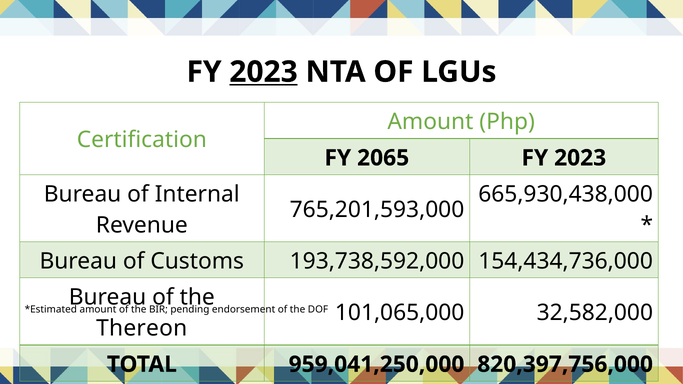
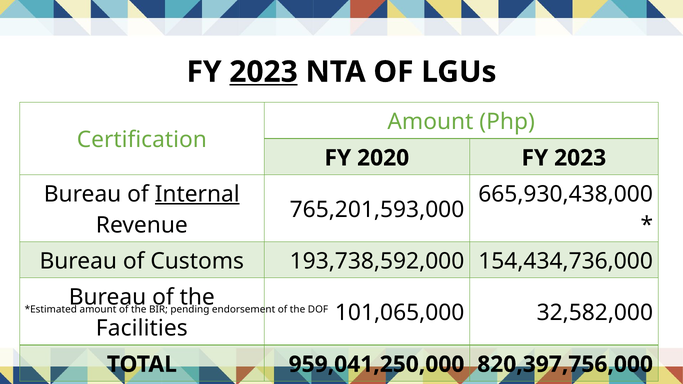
2065: 2065 -> 2020
Internal underline: none -> present
Thereon: Thereon -> Facilities
